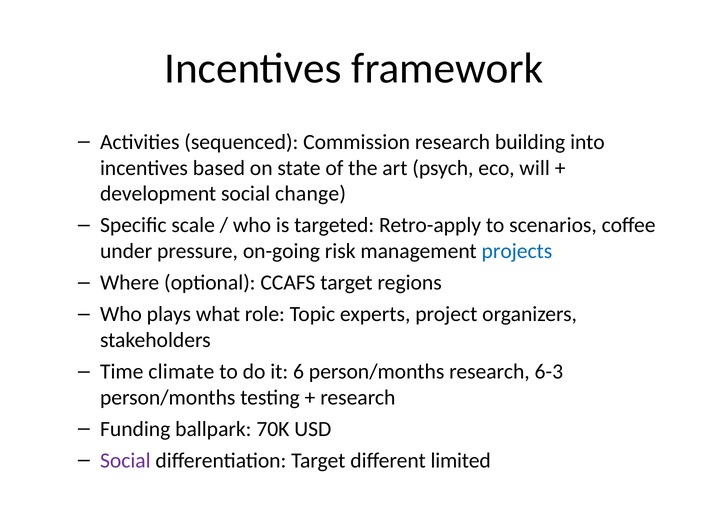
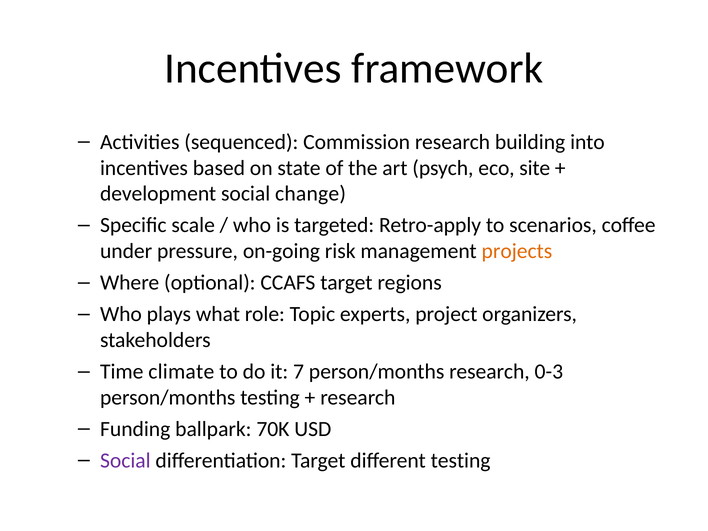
will: will -> site
projects colour: blue -> orange
6: 6 -> 7
6-3: 6-3 -> 0-3
different limited: limited -> testing
